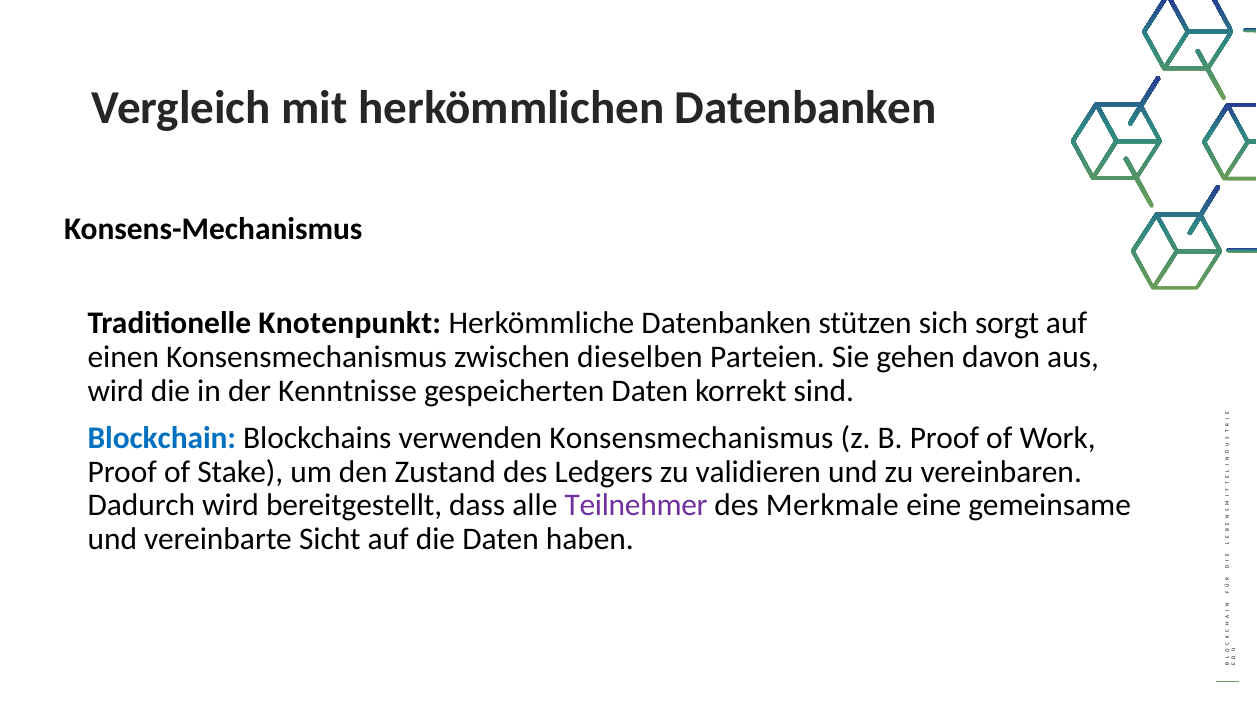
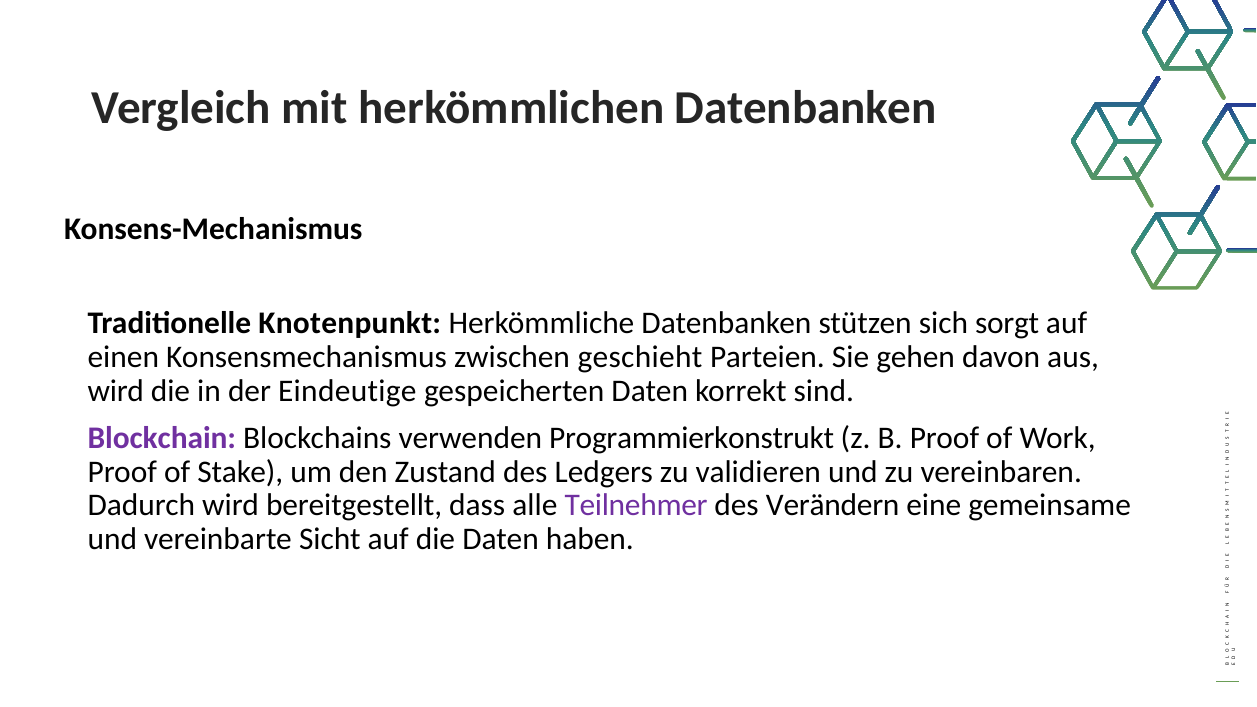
dieselben: dieselben -> geschieht
Kenntnisse: Kenntnisse -> Eindeutige
Blockchain colour: blue -> purple
verwenden Konsensmechanismus: Konsensmechanismus -> Programmierkonstrukt
Merkmale: Merkmale -> Verändern
